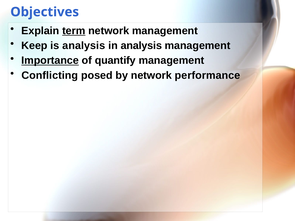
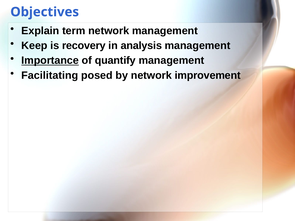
term underline: present -> none
is analysis: analysis -> recovery
Conflicting: Conflicting -> Facilitating
performance: performance -> improvement
